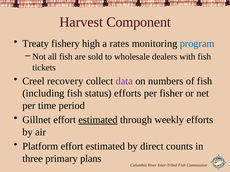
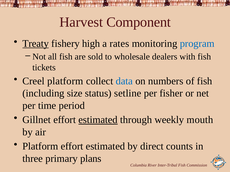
Treaty underline: none -> present
Creel recovery: recovery -> platform
data colour: purple -> blue
including fish: fish -> size
status efforts: efforts -> setline
weekly efforts: efforts -> mouth
